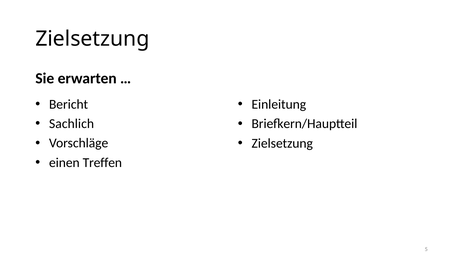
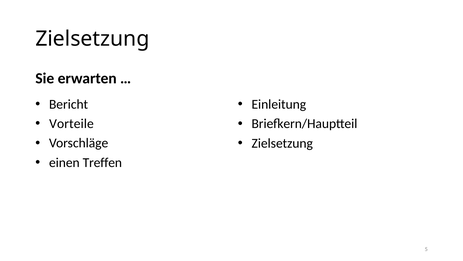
Sachlich: Sachlich -> Vorteile
